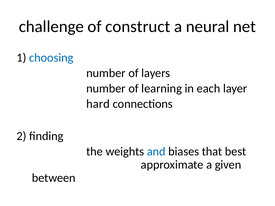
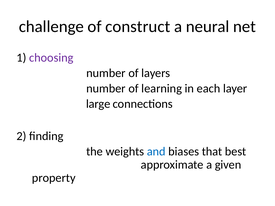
choosing colour: blue -> purple
hard: hard -> large
between: between -> property
